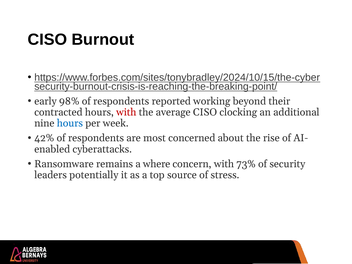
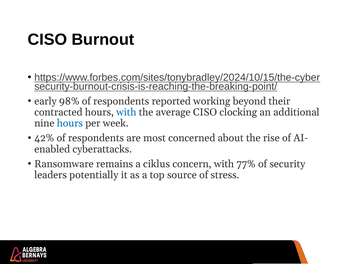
with at (126, 112) colour: red -> blue
where: where -> ciklus
73%: 73% -> 77%
